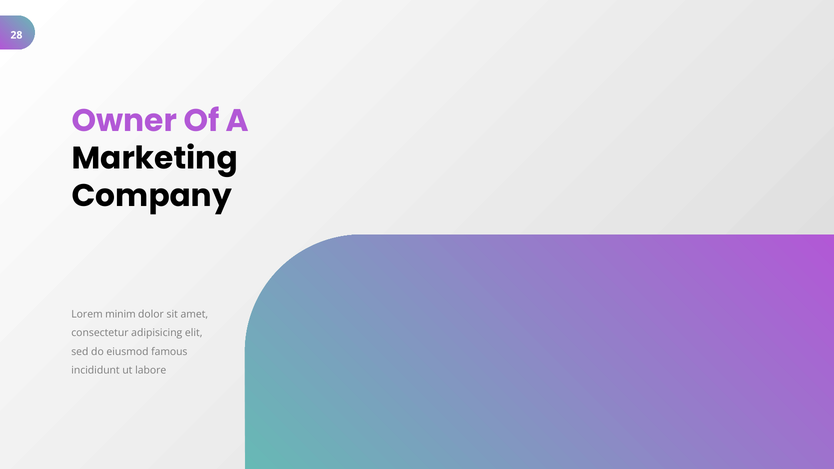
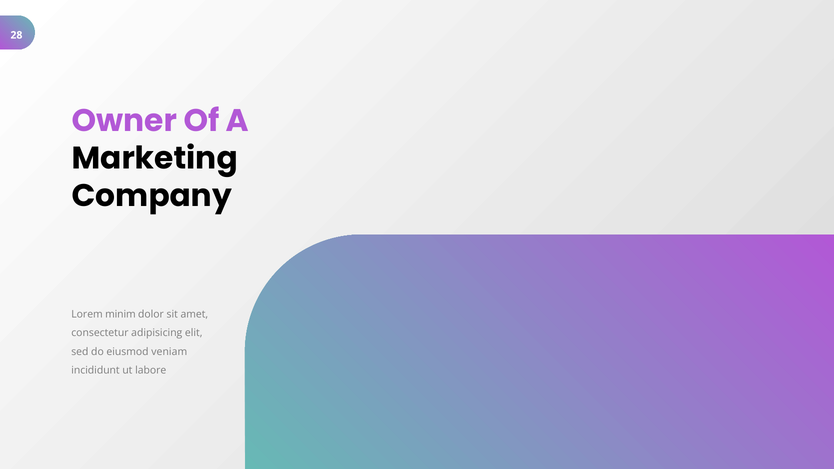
famous: famous -> veniam
